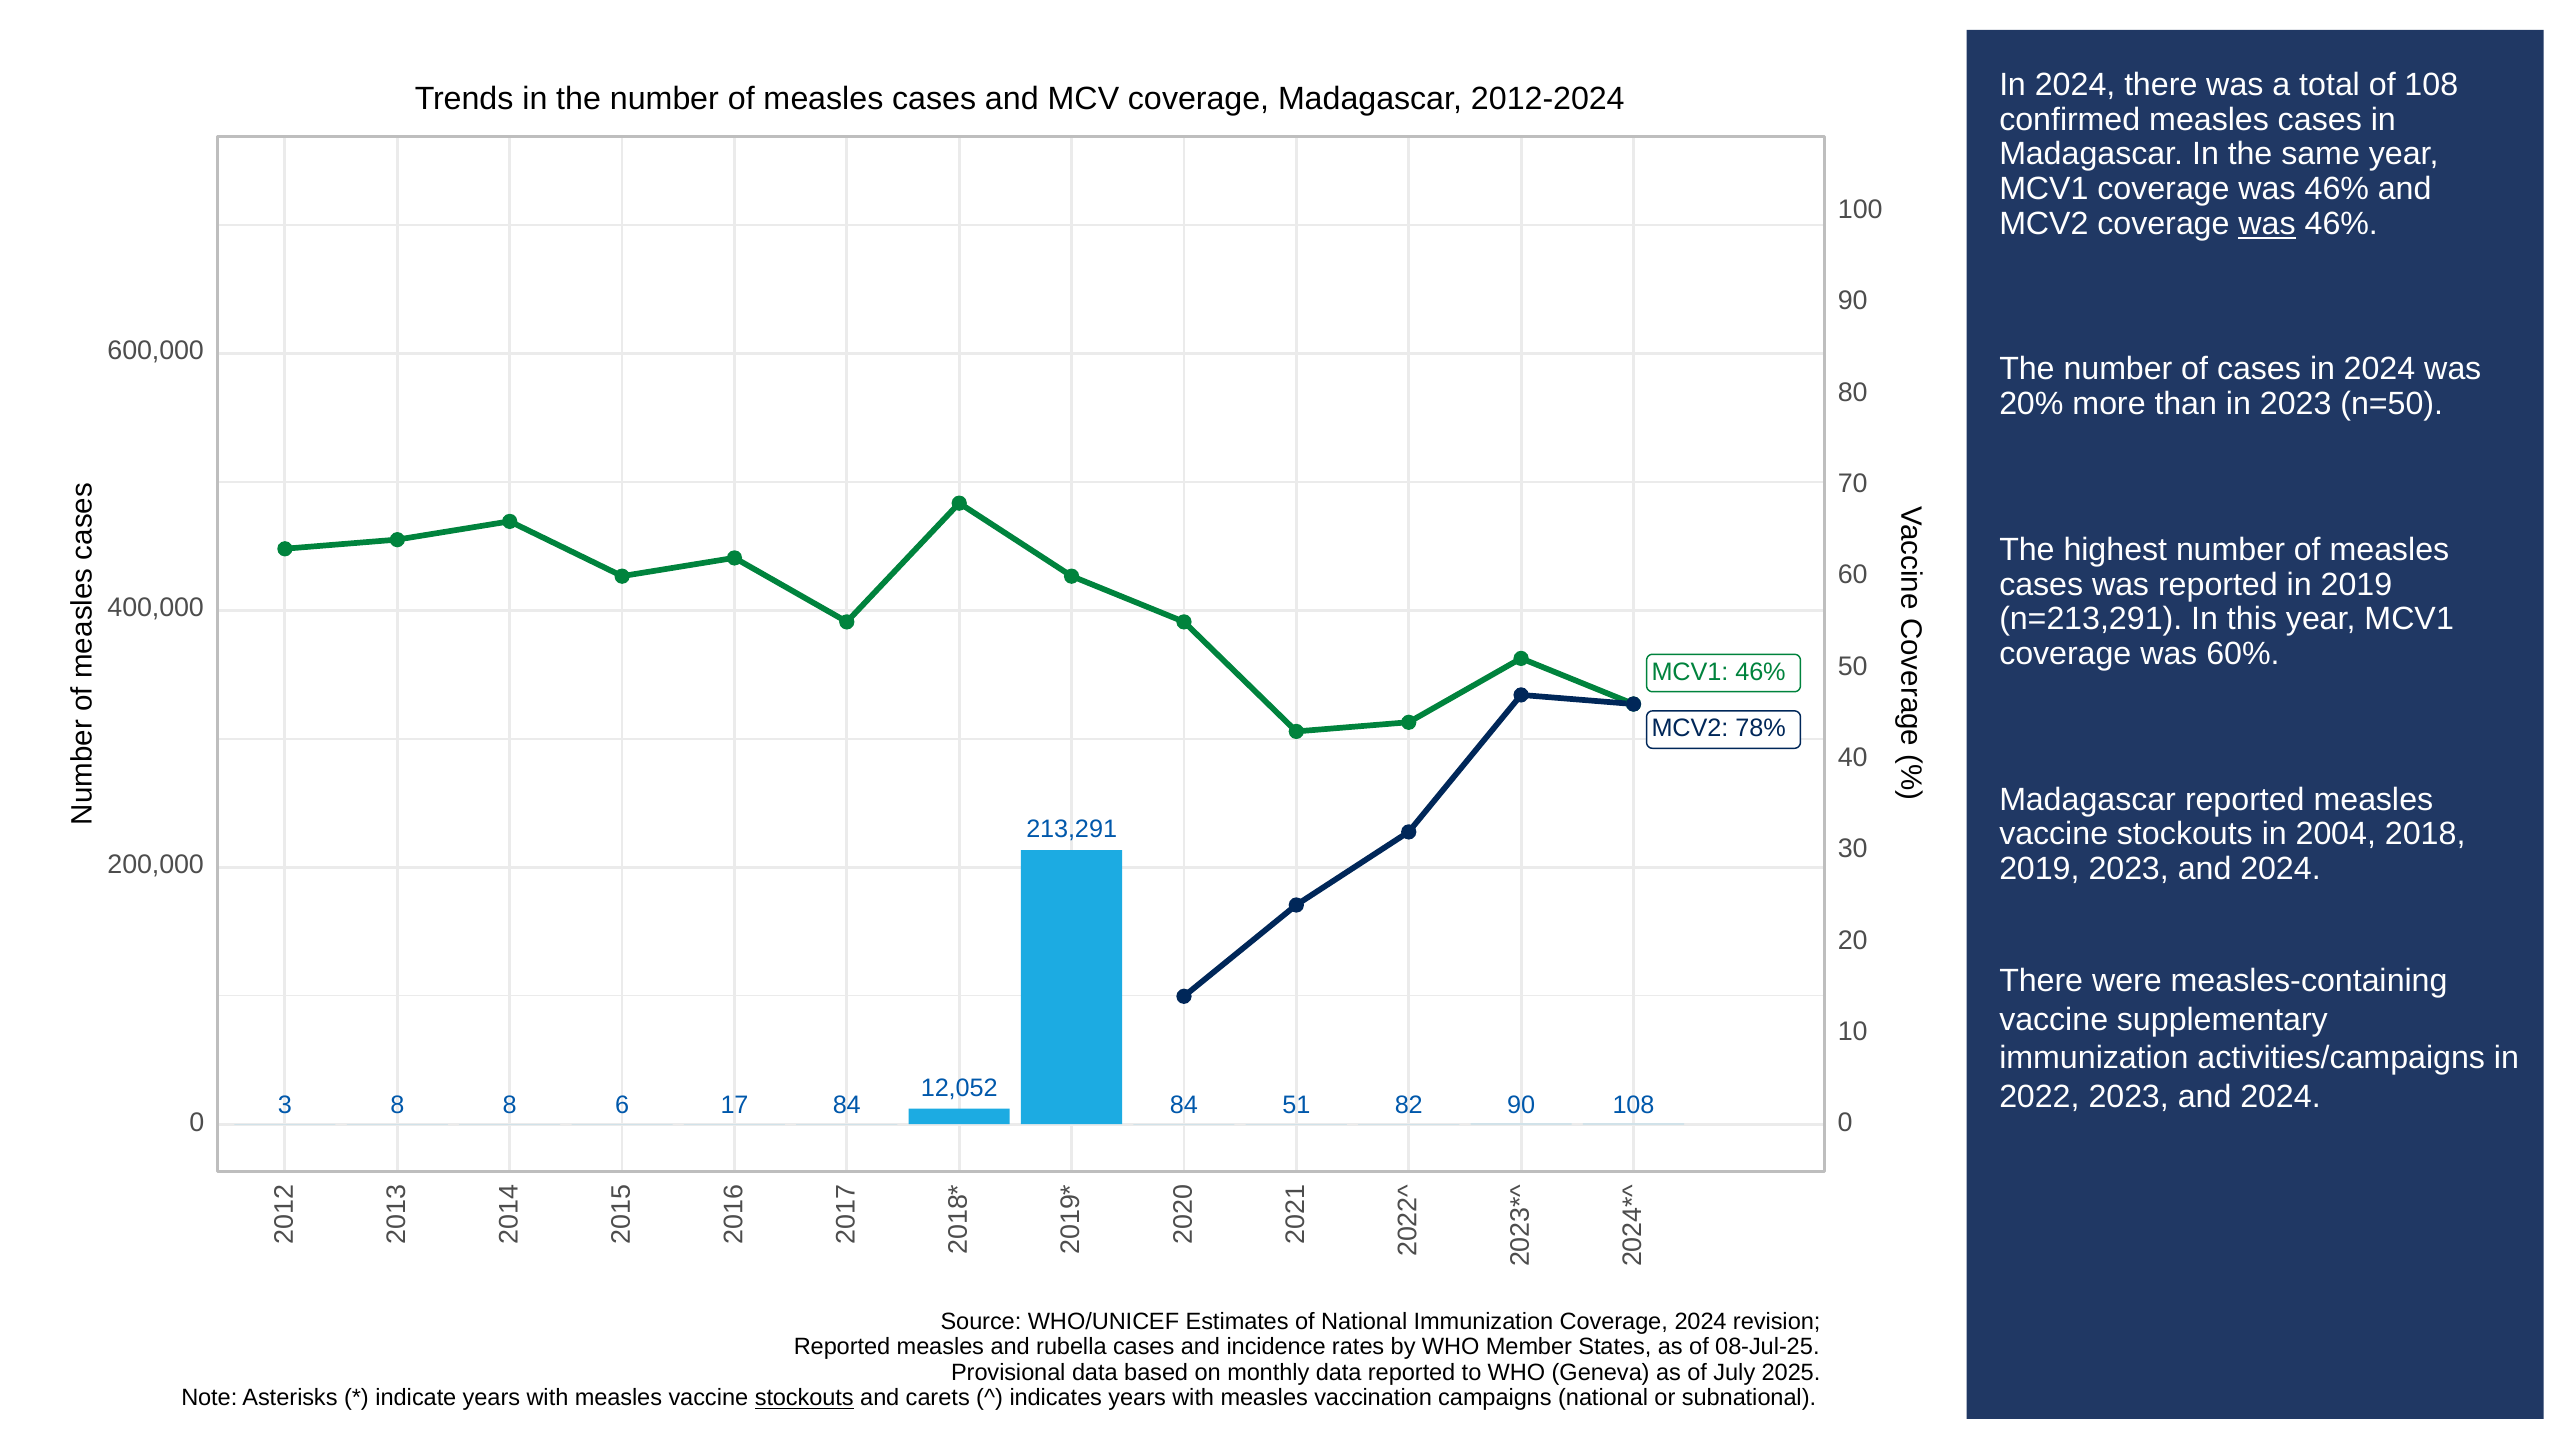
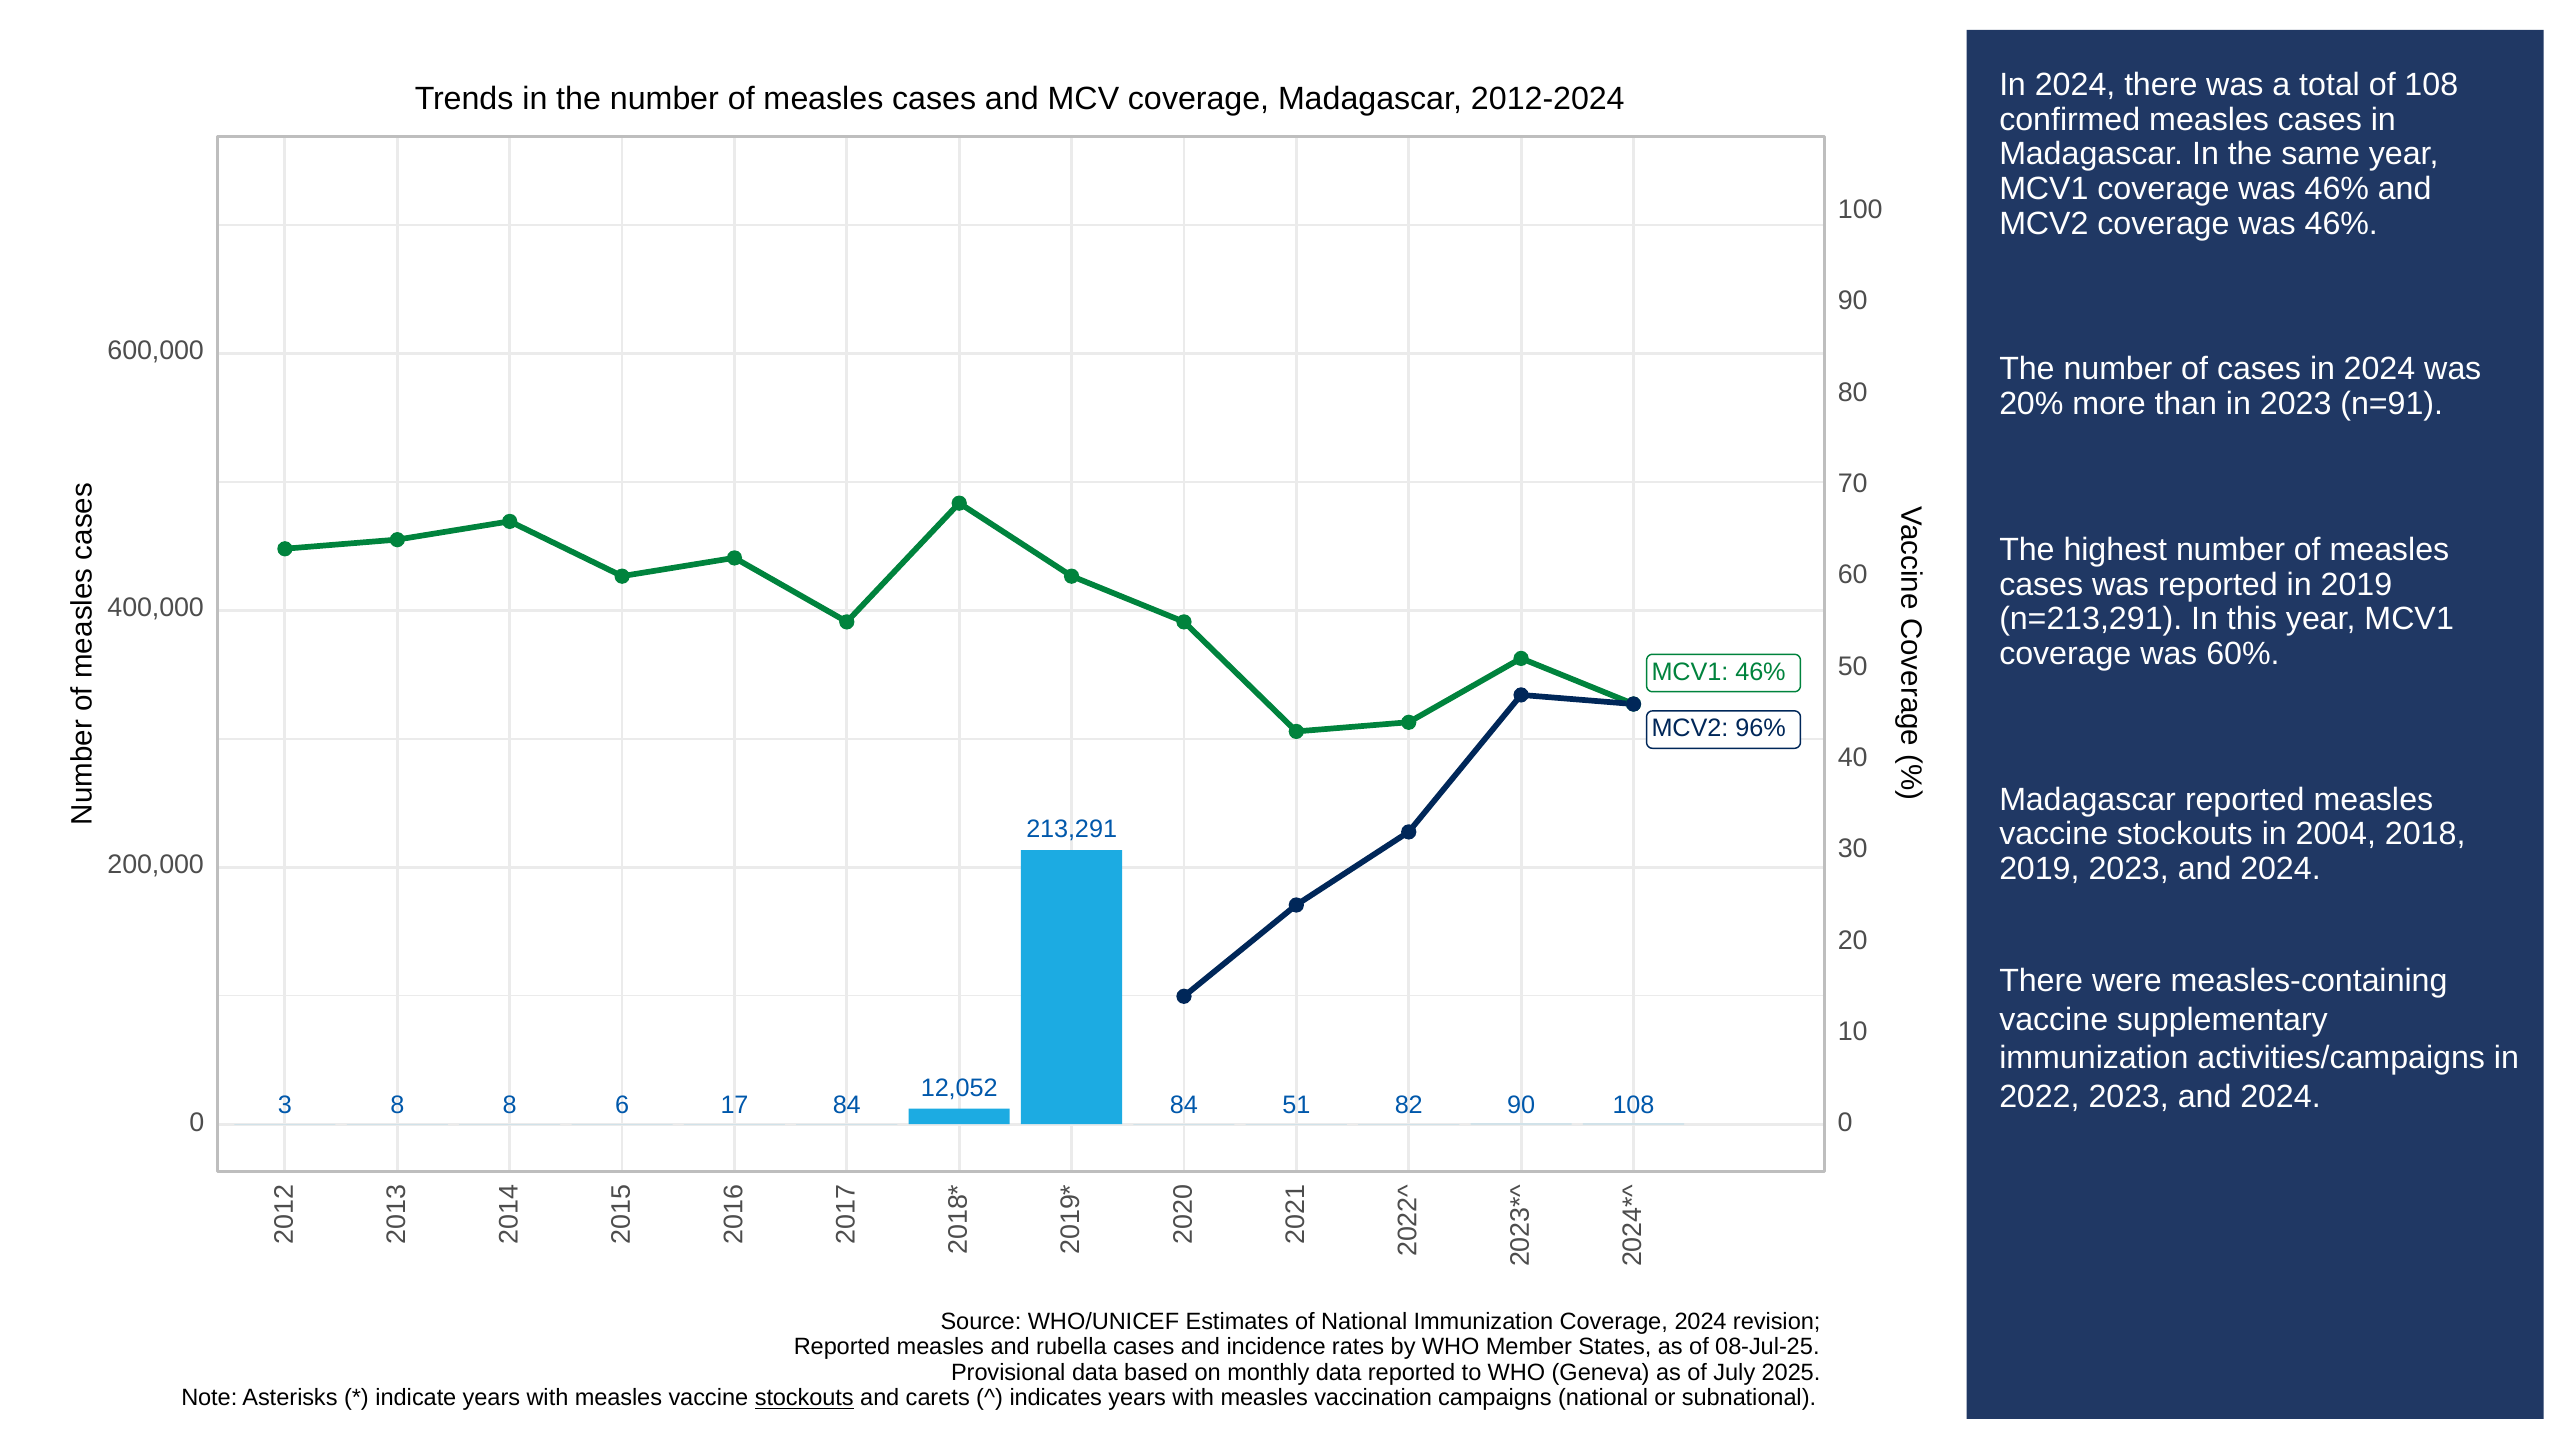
was at (2267, 224) underline: present -> none
n=50: n=50 -> n=91
78%: 78% -> 96%
